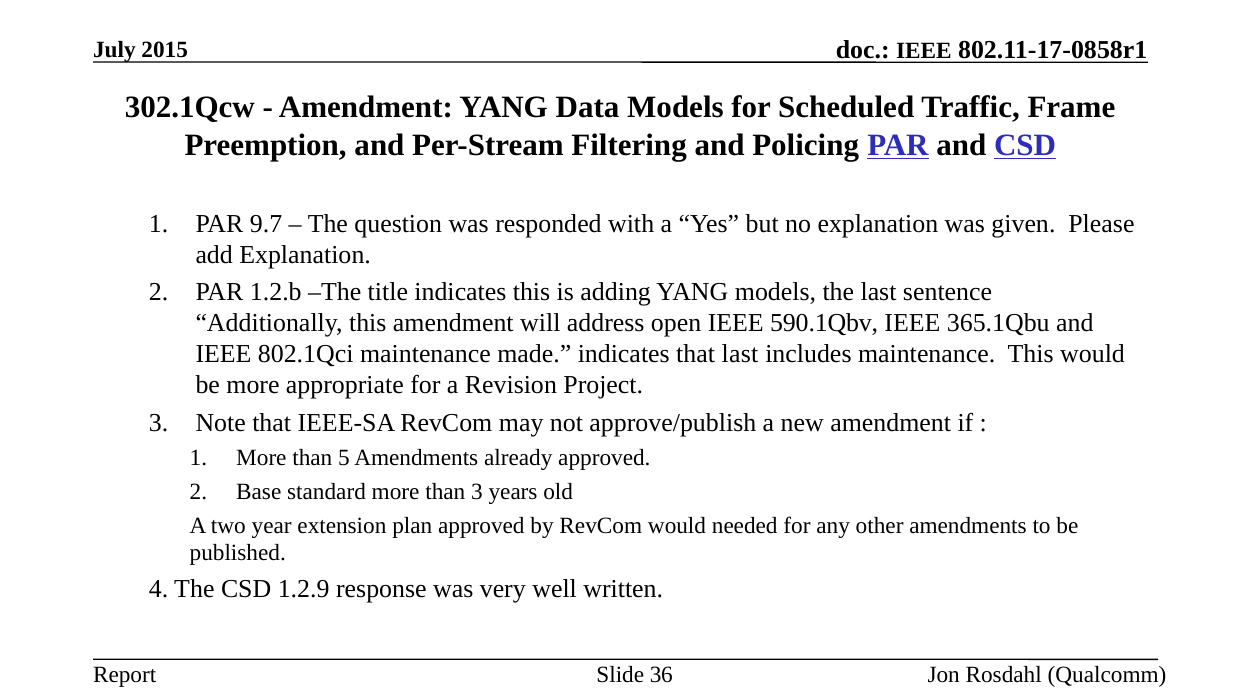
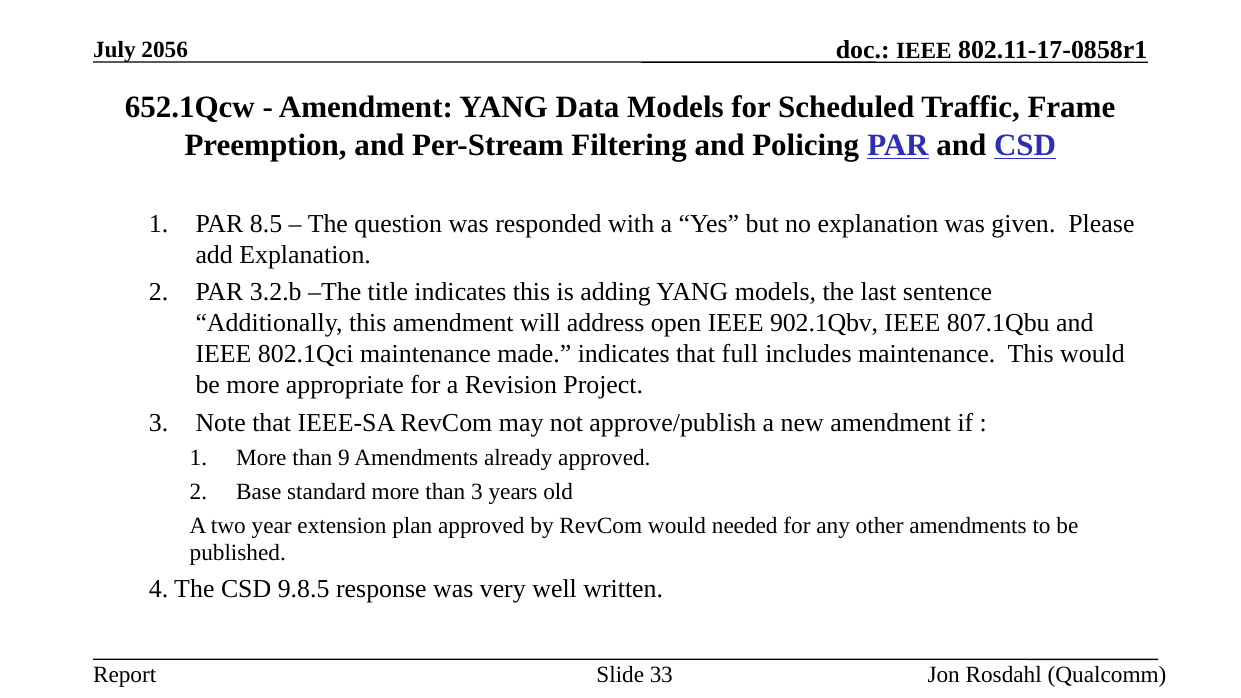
2015: 2015 -> 2056
302.1Qcw: 302.1Qcw -> 652.1Qcw
9.7: 9.7 -> 8.5
1.2.b: 1.2.b -> 3.2.b
590.1Qbv: 590.1Qbv -> 902.1Qbv
365.1Qbu: 365.1Qbu -> 807.1Qbu
that last: last -> full
5: 5 -> 9
1.2.9: 1.2.9 -> 9.8.5
36: 36 -> 33
